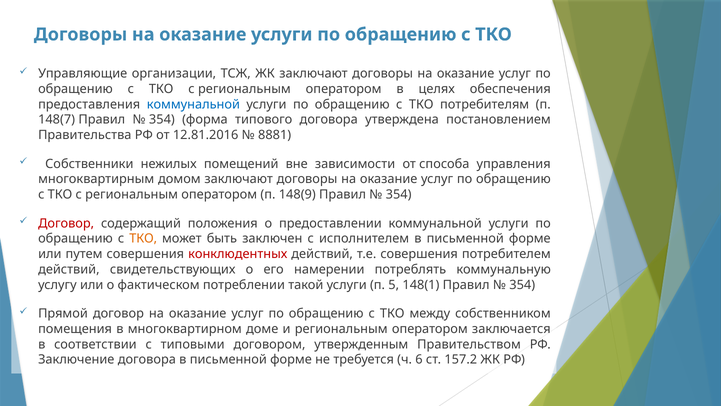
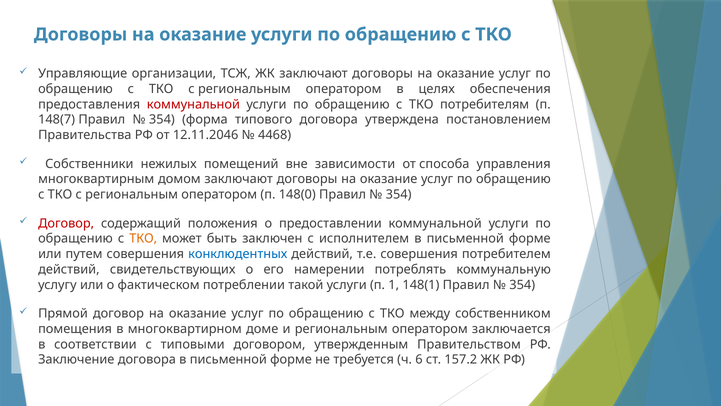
коммунальной at (193, 104) colour: blue -> red
12.81.2016: 12.81.2016 -> 12.11.2046
8881: 8881 -> 4468
148(9: 148(9 -> 148(0
конклюдентных colour: red -> blue
5: 5 -> 1
